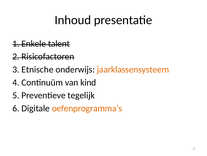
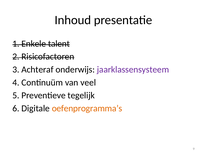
Etnische: Etnische -> Achteraf
jaarklassensysteem colour: orange -> purple
kind: kind -> veel
